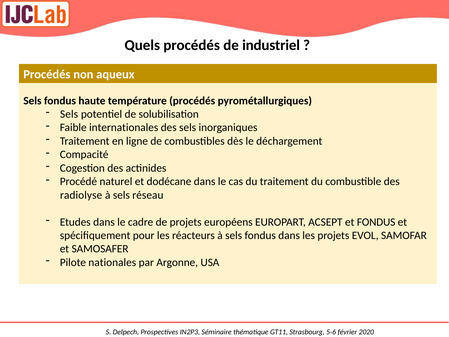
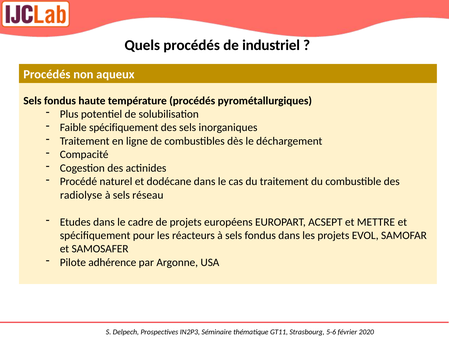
Sels at (69, 114): Sels -> Plus
Faible internationales: internationales -> spécifiquement
et FONDUS: FONDUS -> METTRE
nationales: nationales -> adhérence
